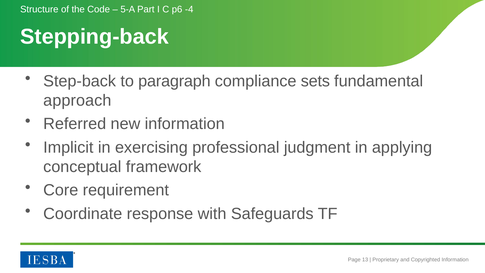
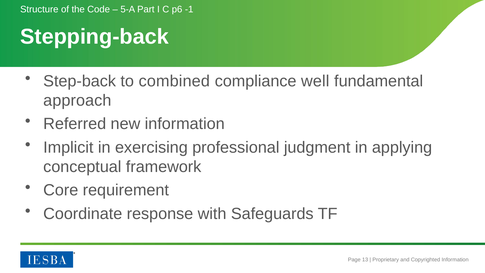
-4: -4 -> -1
paragraph: paragraph -> combined
sets: sets -> well
